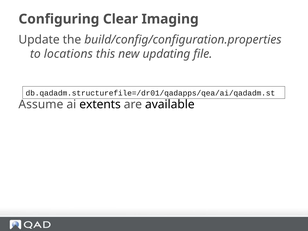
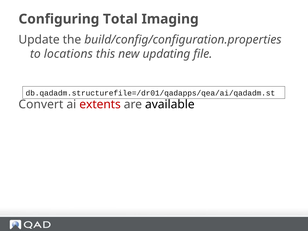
Clear: Clear -> Total
Assume: Assume -> Convert
extents colour: black -> red
